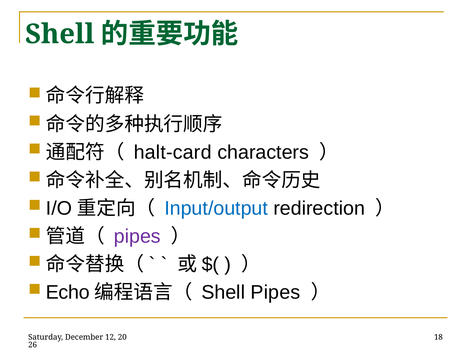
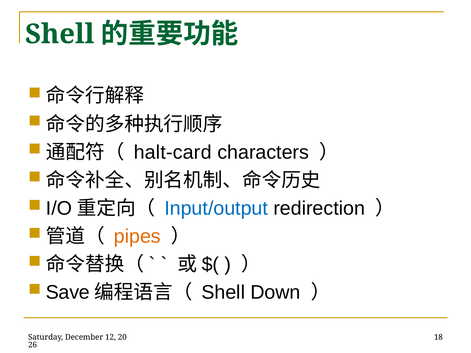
pipes at (137, 237) colour: purple -> orange
Echo: Echo -> Save
Shell Pipes: Pipes -> Down
